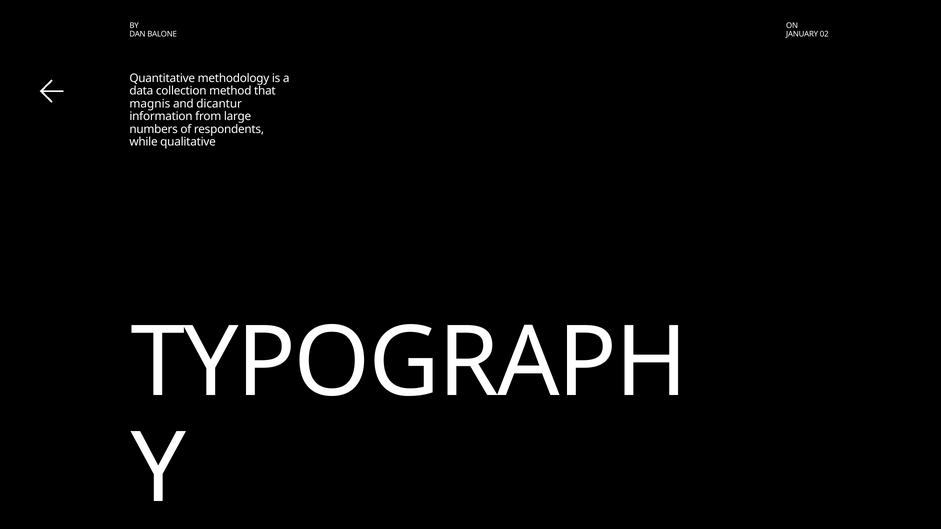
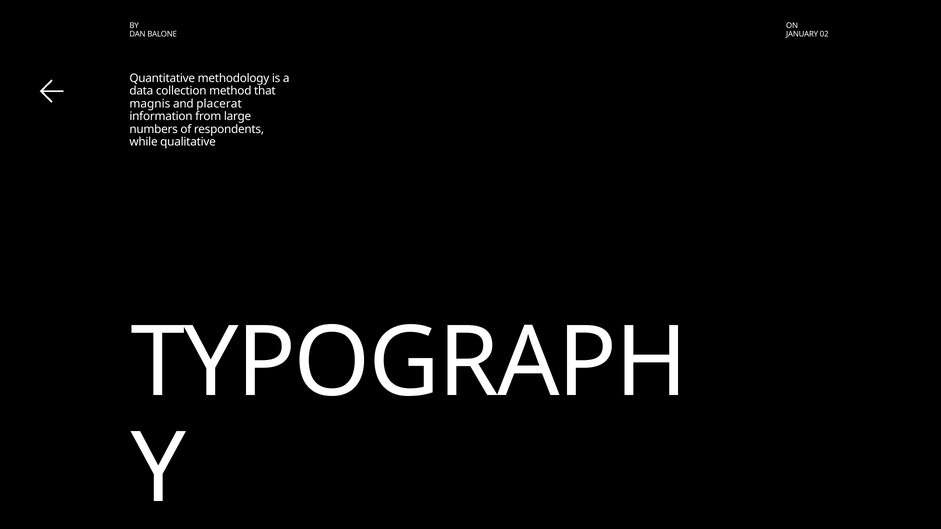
dicantur: dicantur -> placerat
